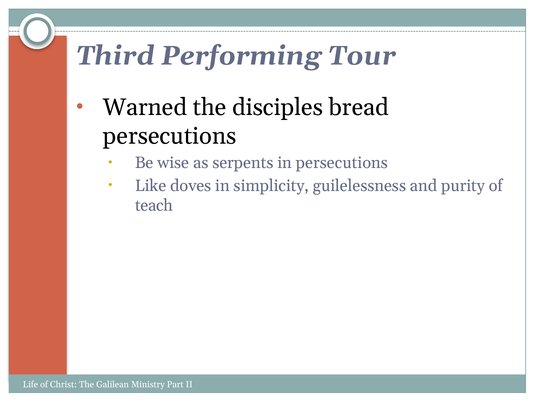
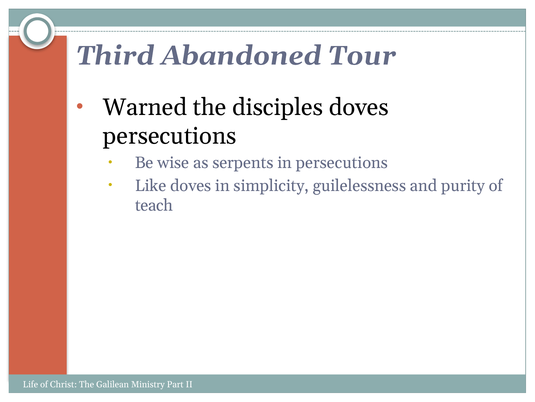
Performing: Performing -> Abandoned
disciples bread: bread -> doves
